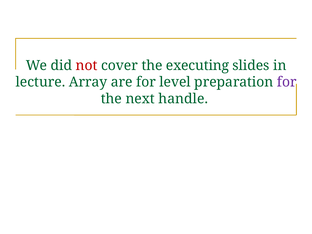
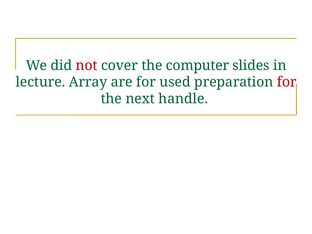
executing: executing -> computer
level: level -> used
for at (287, 82) colour: purple -> red
